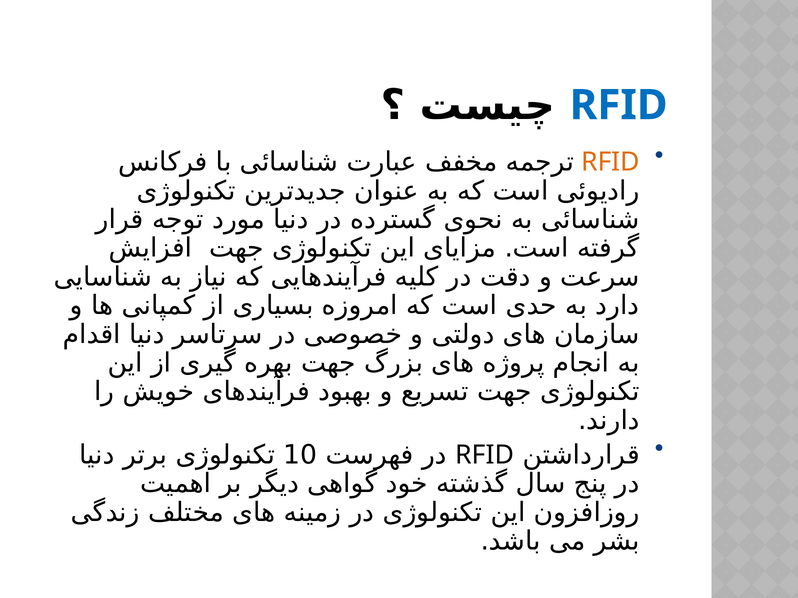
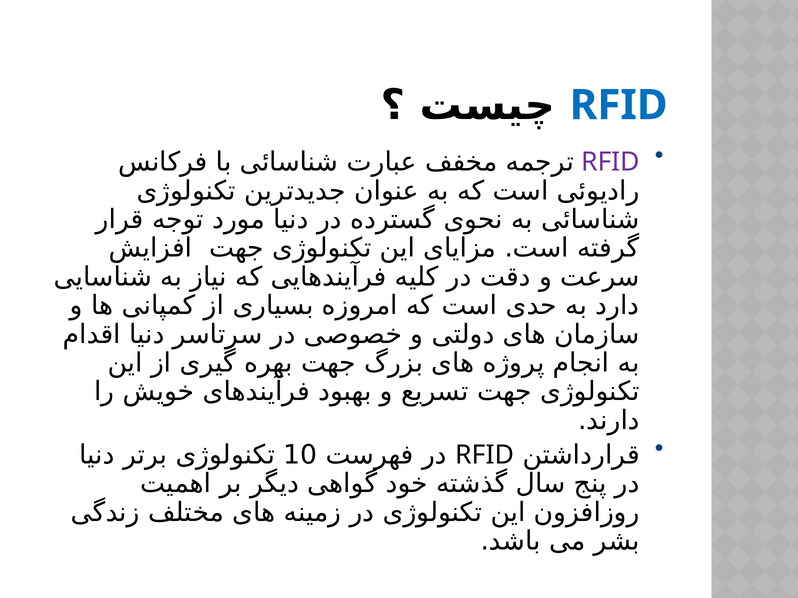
RFID at (610, 162) colour: orange -> purple
